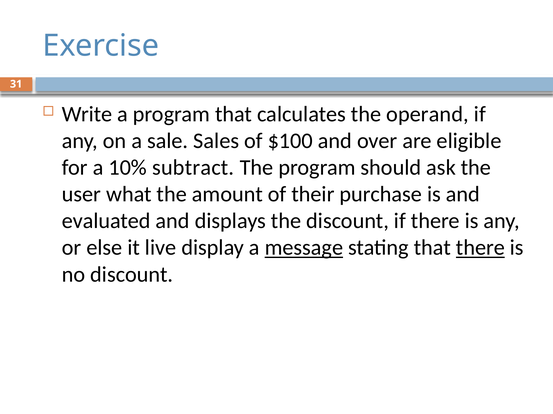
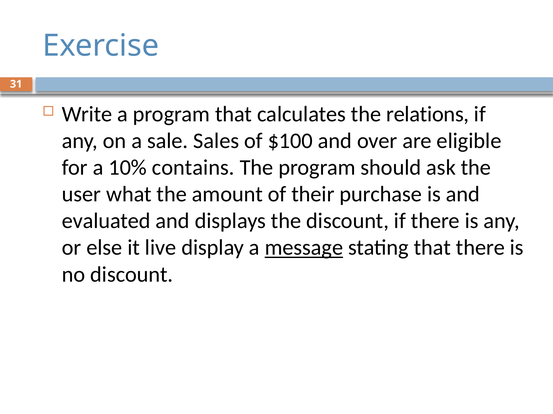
operand: operand -> relations
subtract: subtract -> contains
there at (480, 248) underline: present -> none
